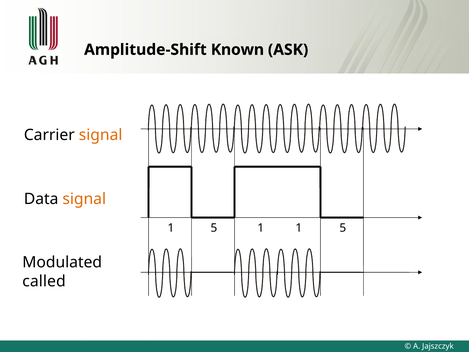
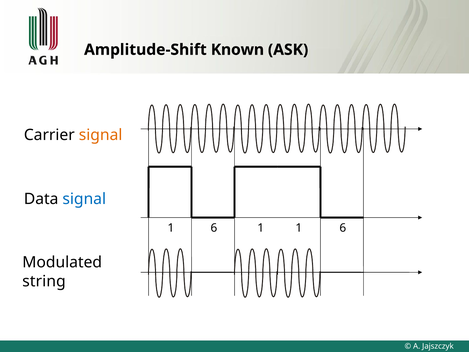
signal at (84, 199) colour: orange -> blue
5 at (214, 228): 5 -> 6
1 1 5: 5 -> 6
called: called -> string
